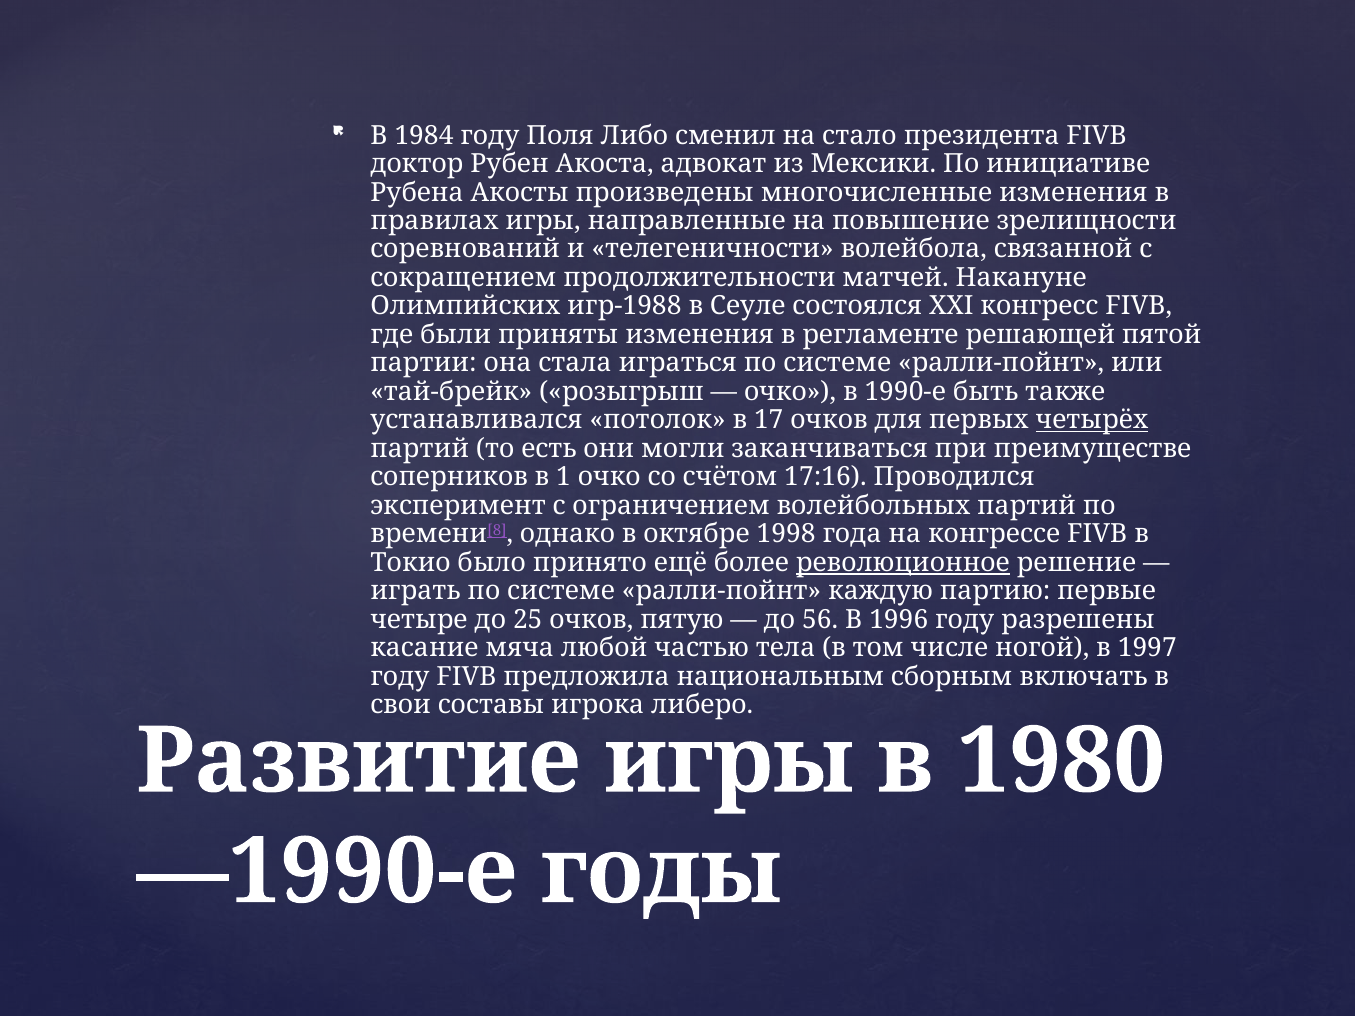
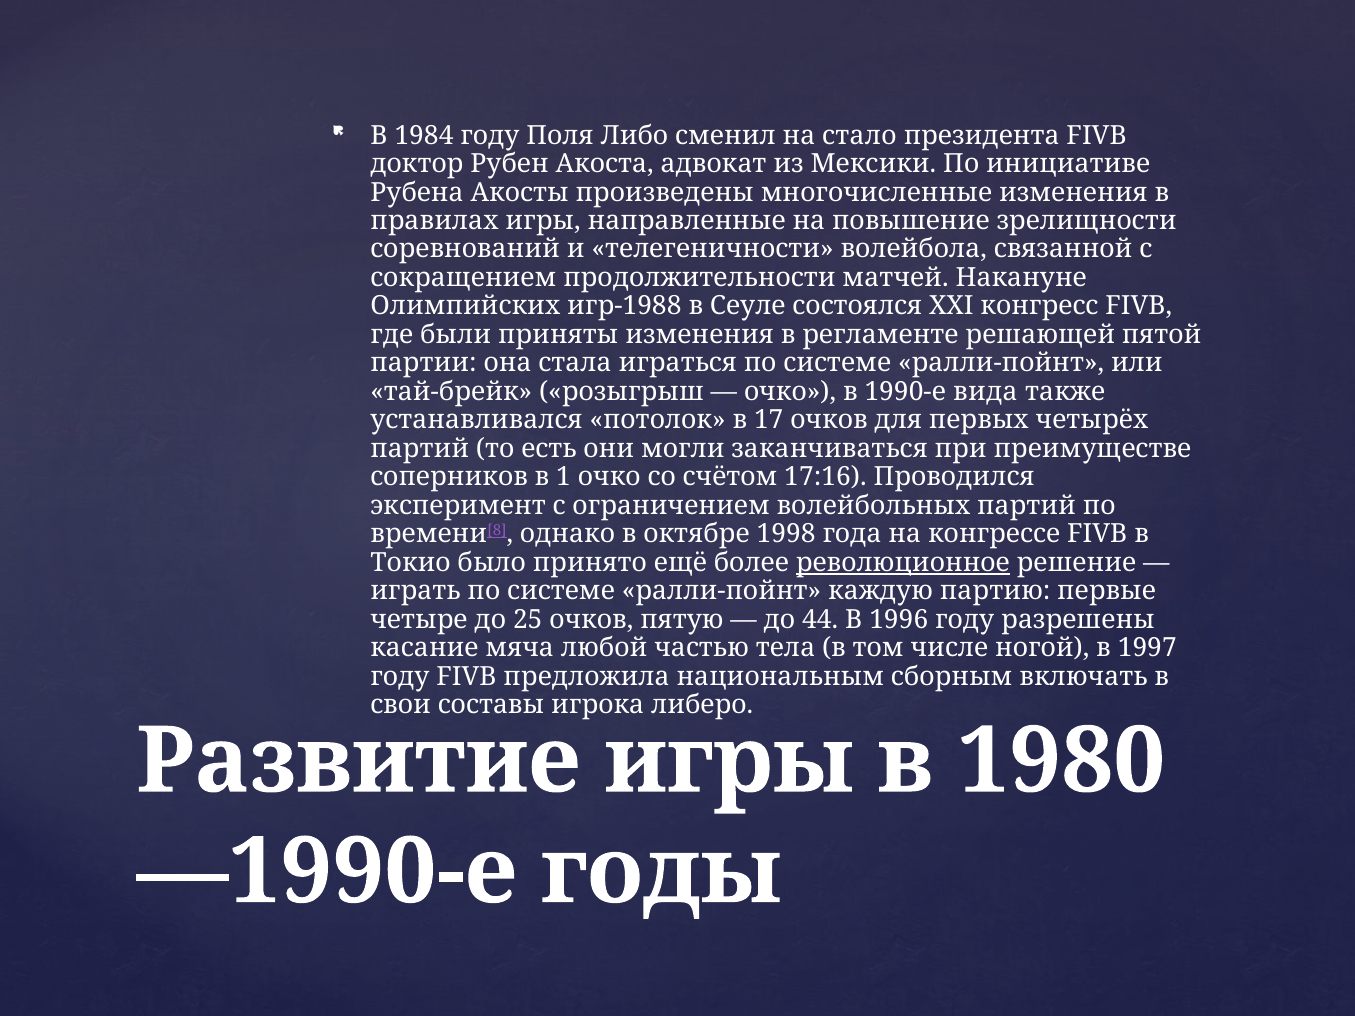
быть: быть -> вида
четырёх underline: present -> none
56: 56 -> 44
